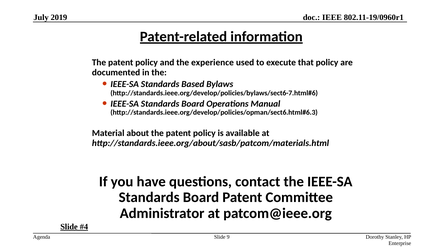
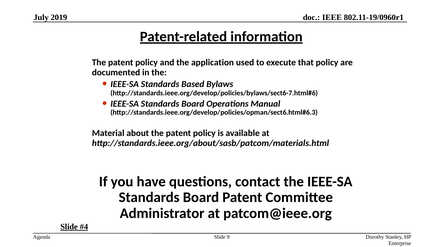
experience: experience -> application
